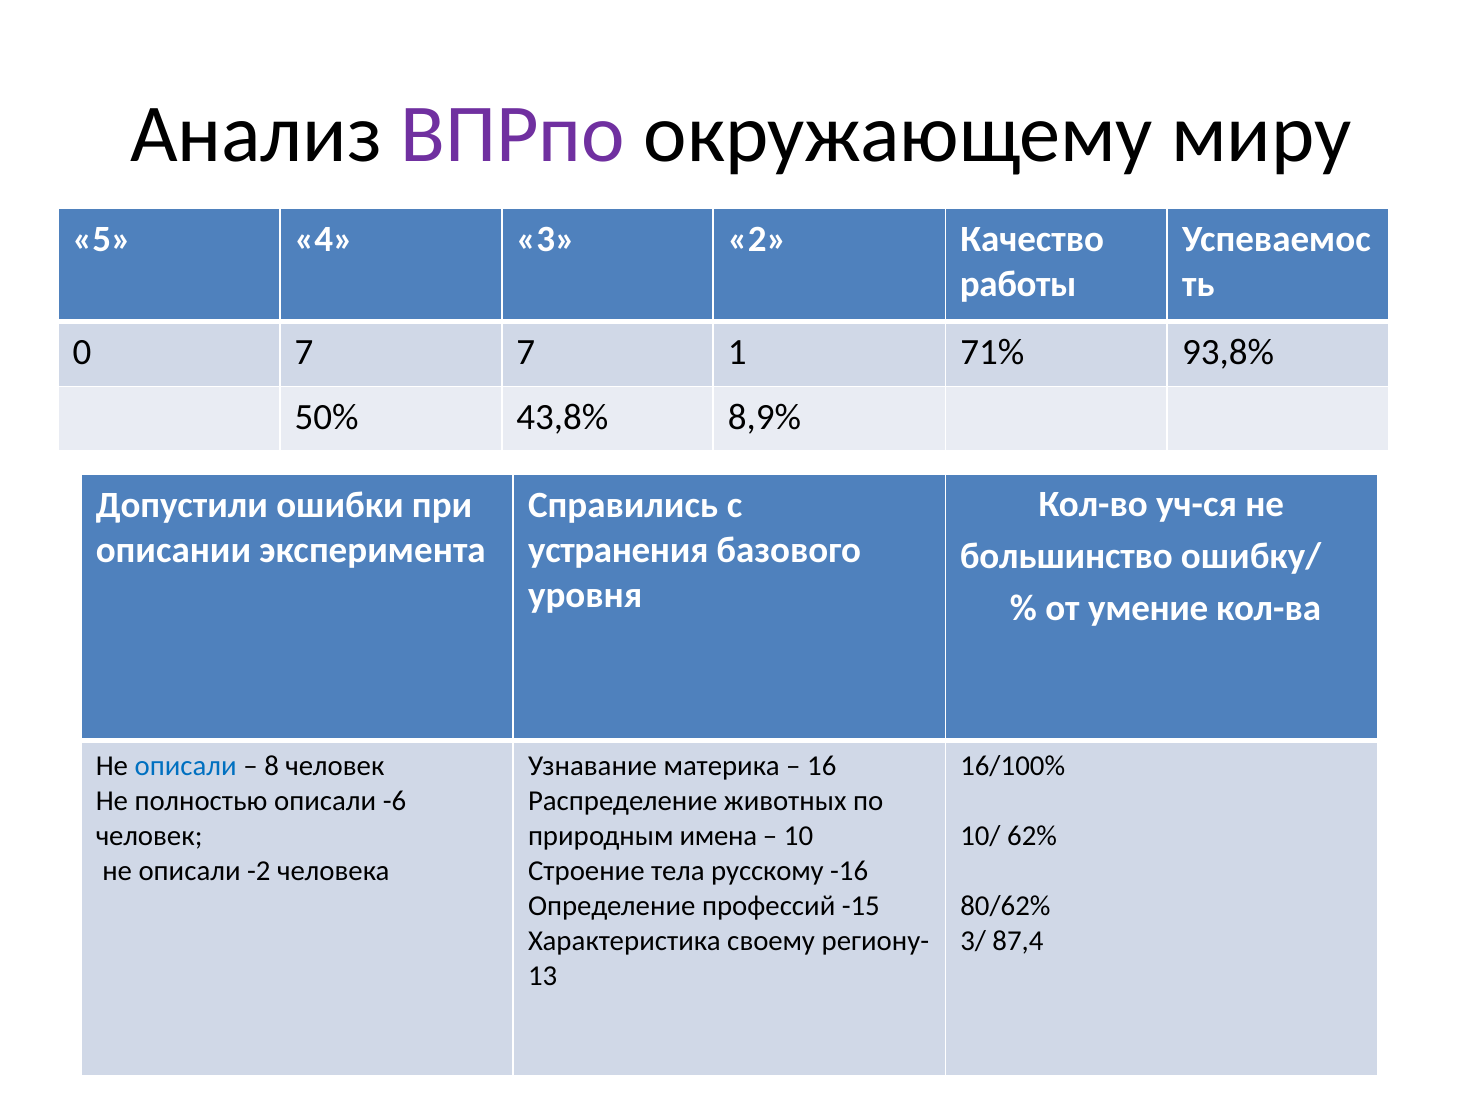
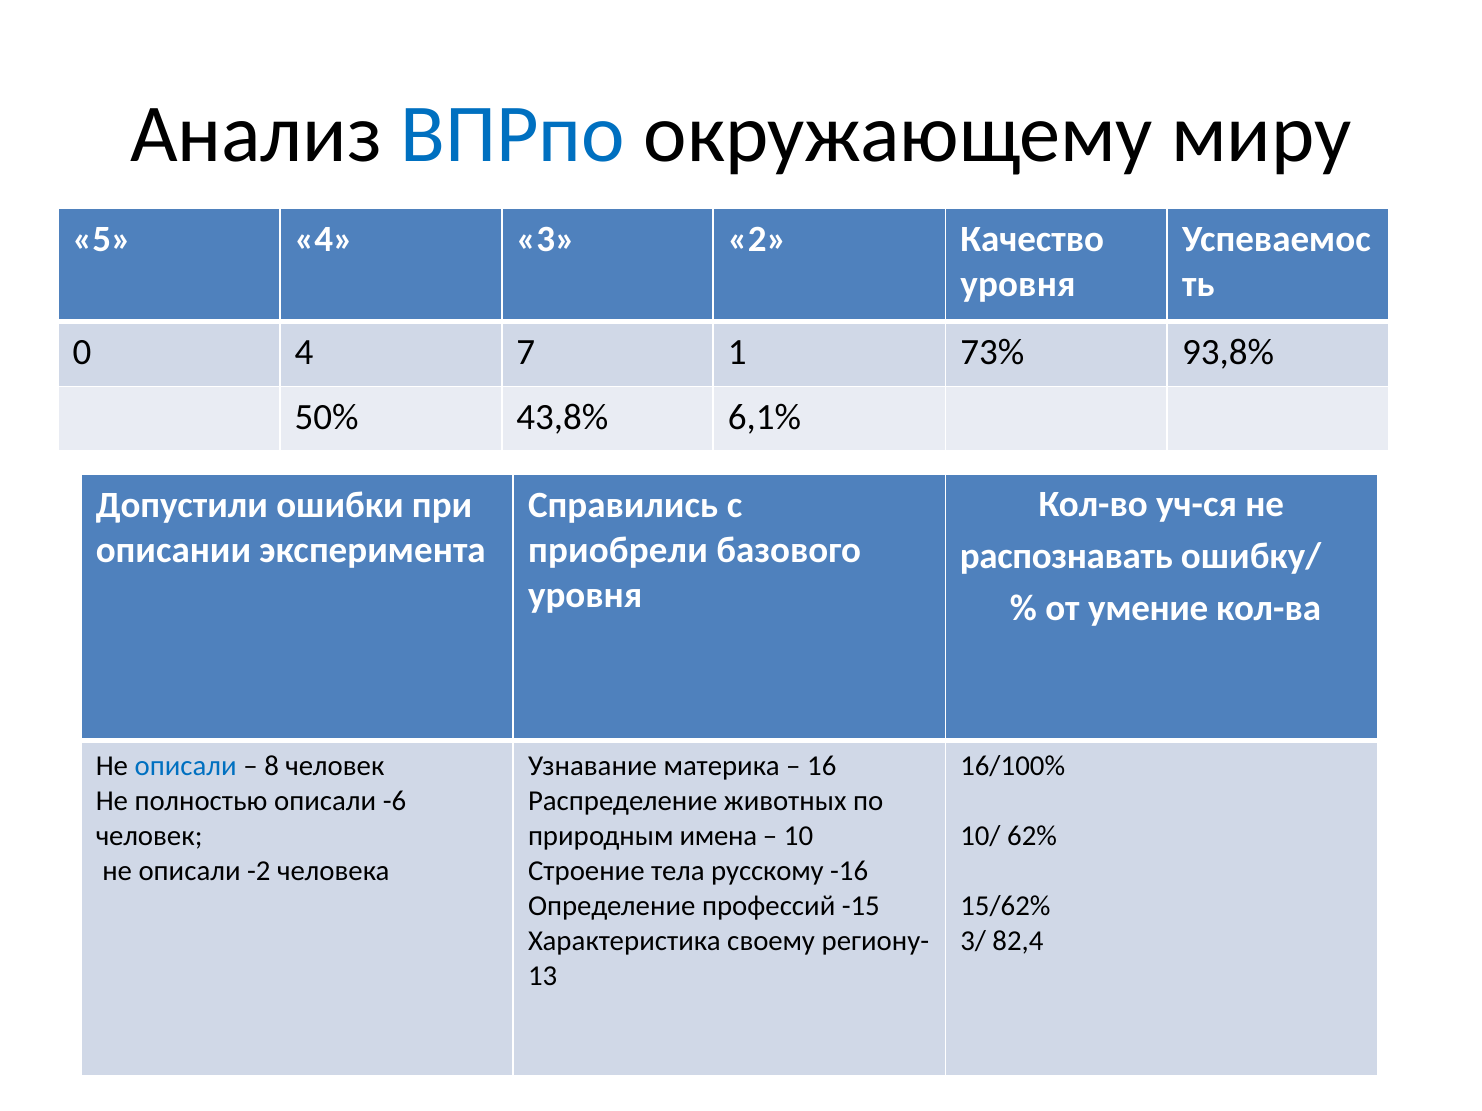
ВПРпо colour: purple -> blue
работы at (1018, 284): работы -> уровня
0 7: 7 -> 4
71%: 71% -> 73%
8,9%: 8,9% -> 6,1%
устранения: устранения -> приобрели
большинство: большинство -> распознавать
80/62%: 80/62% -> 15/62%
87,4: 87,4 -> 82,4
